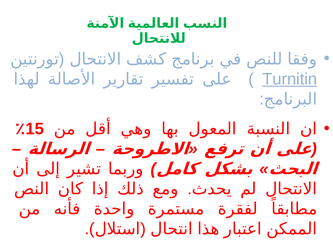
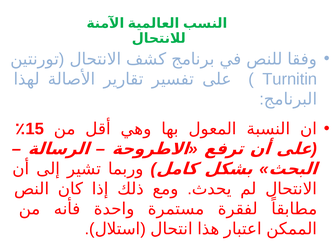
Turnitin underline: present -> none
